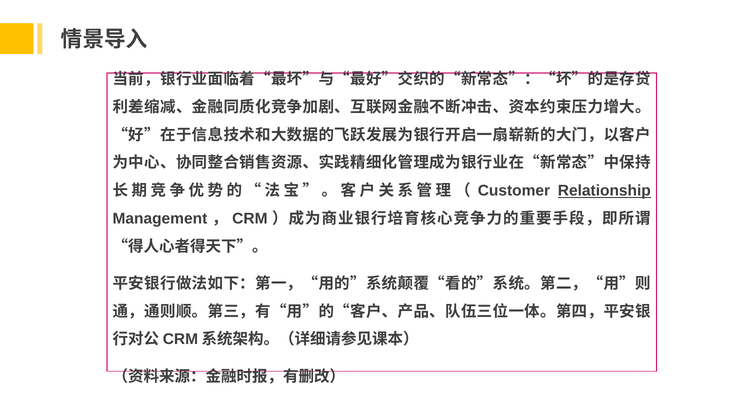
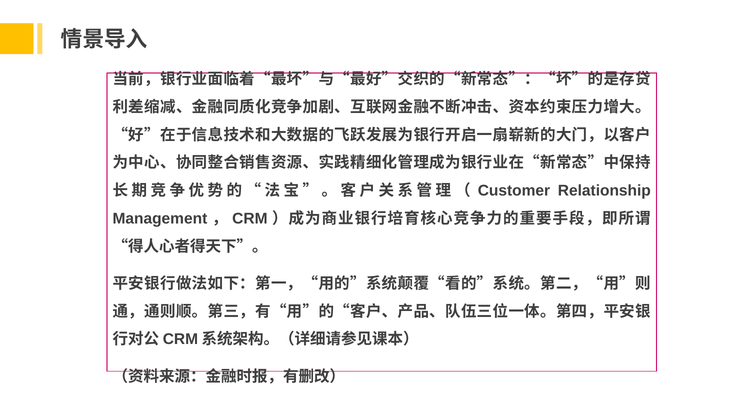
Relationship underline: present -> none
